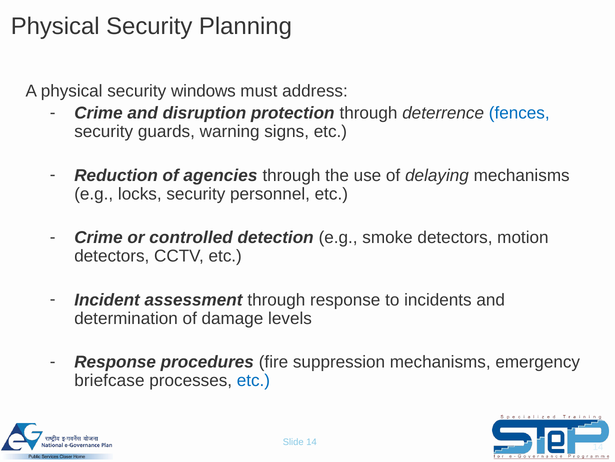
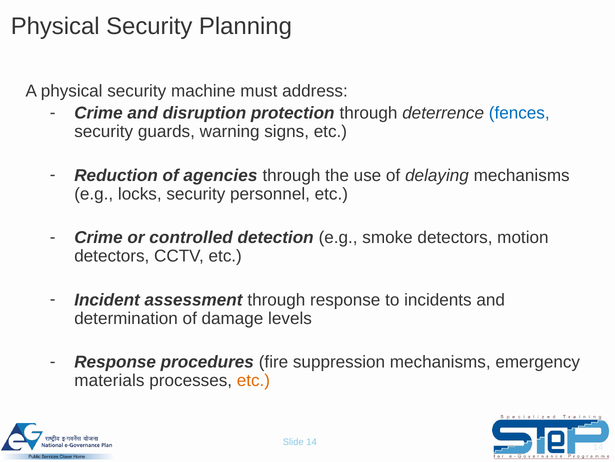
windows: windows -> machine
briefcase: briefcase -> materials
etc at (253, 380) colour: blue -> orange
